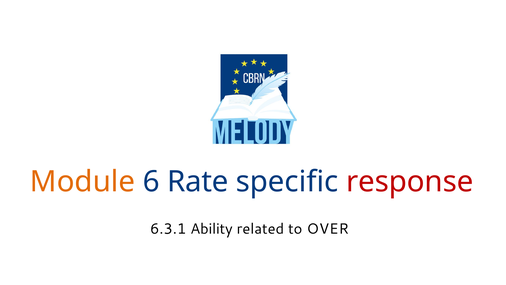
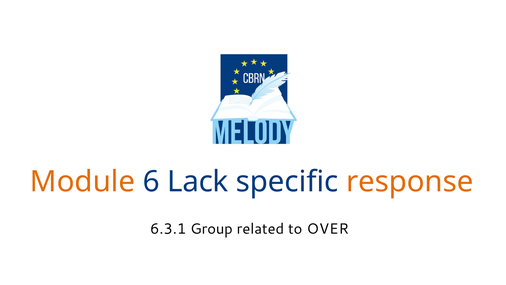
Rate: Rate -> Lack
response colour: red -> orange
Ability: Ability -> Group
